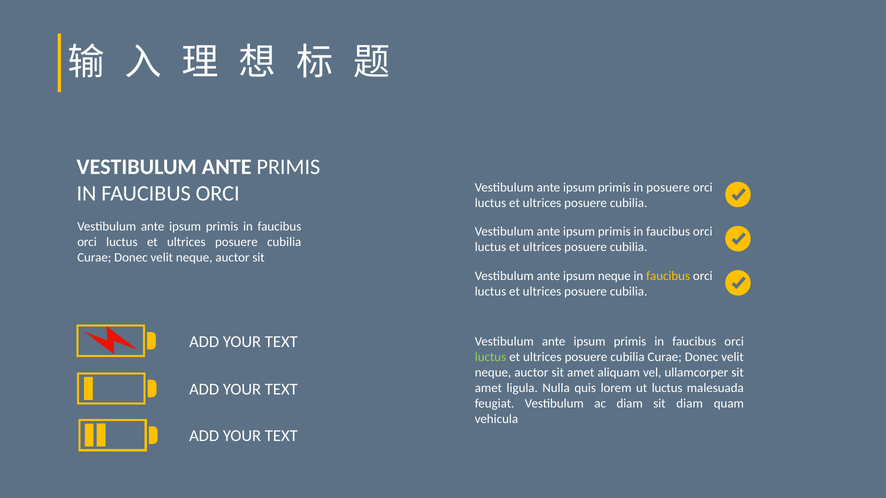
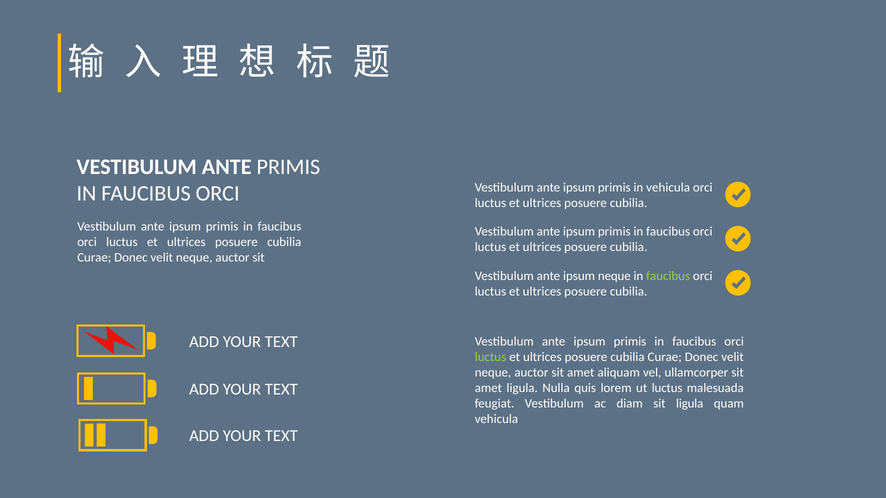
in posuere: posuere -> vehicula
faucibus at (668, 276) colour: yellow -> light green
sit diam: diam -> ligula
